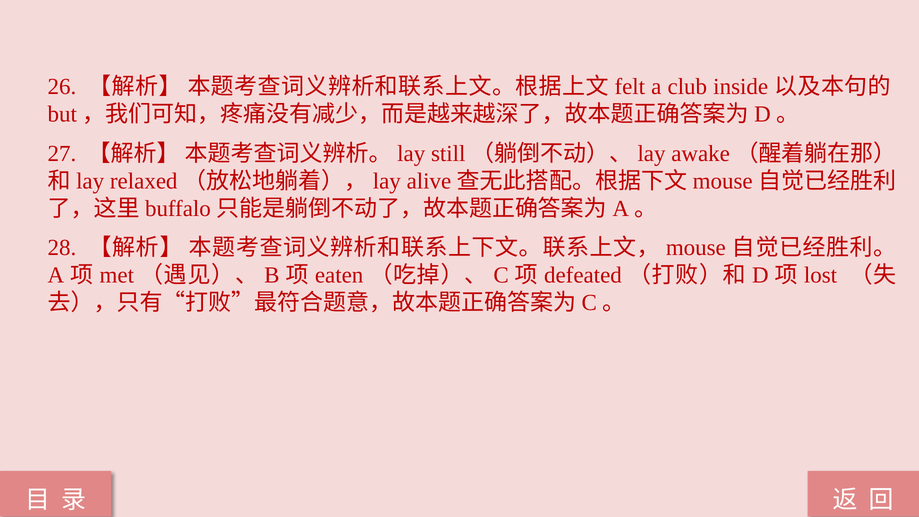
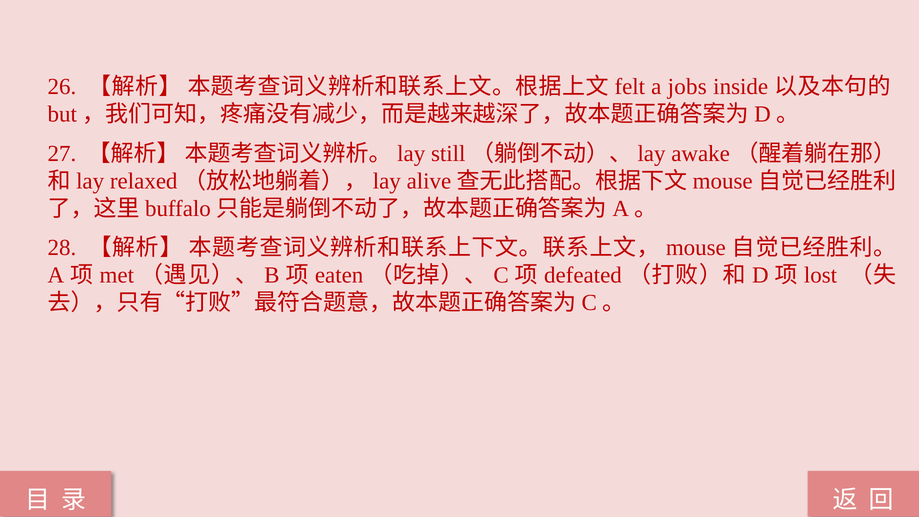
club: club -> jobs
